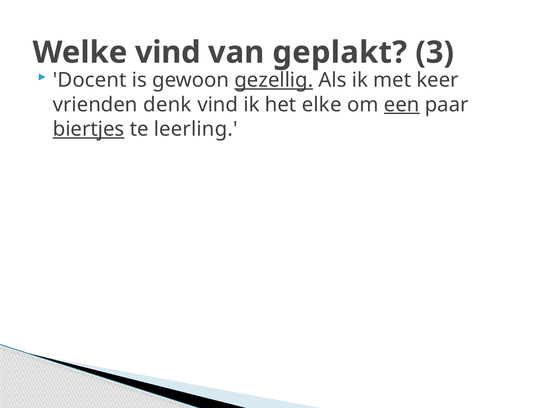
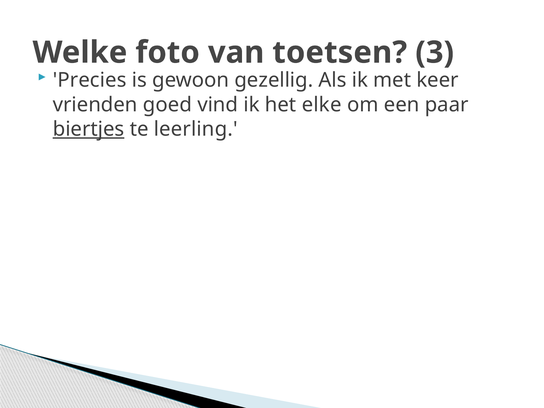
vind at (168, 52): vind -> foto
geplakt: geplakt -> toetsen
Docent: Docent -> Precies
gezellig underline: present -> none
denk: denk -> goed
een underline: present -> none
